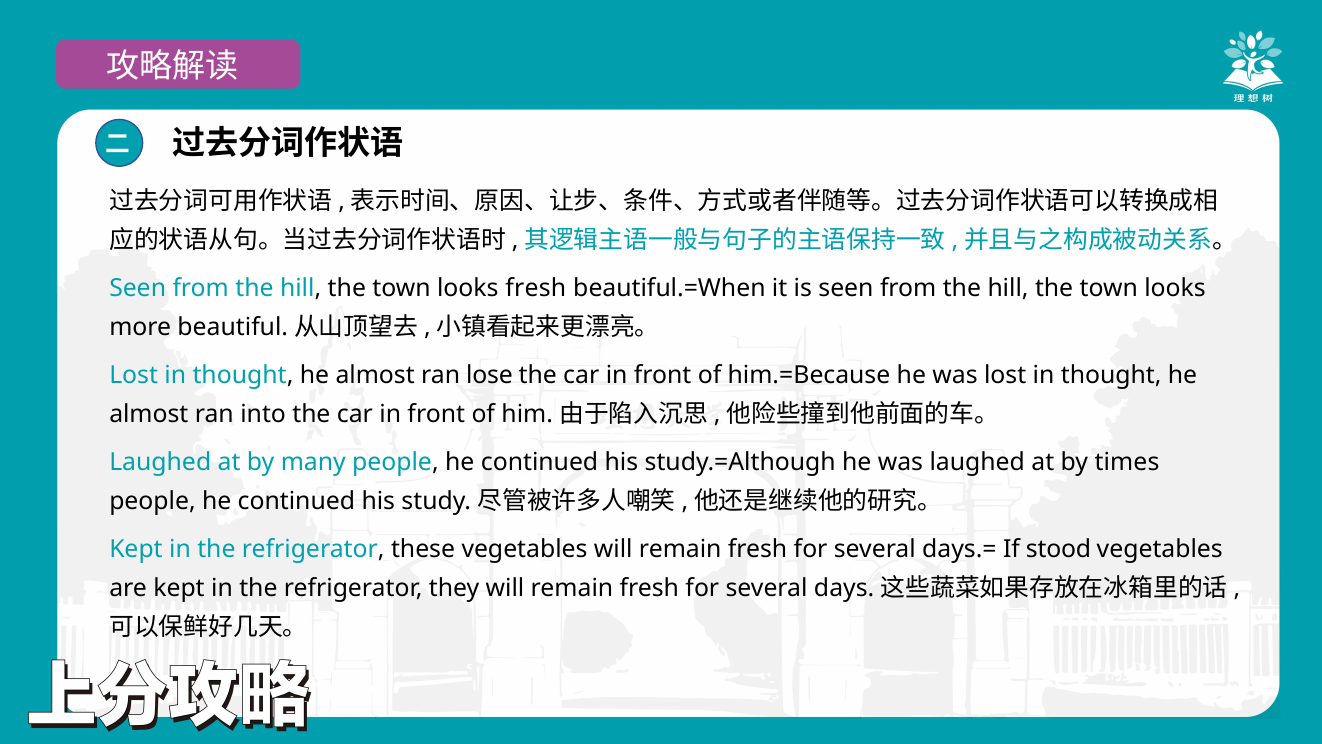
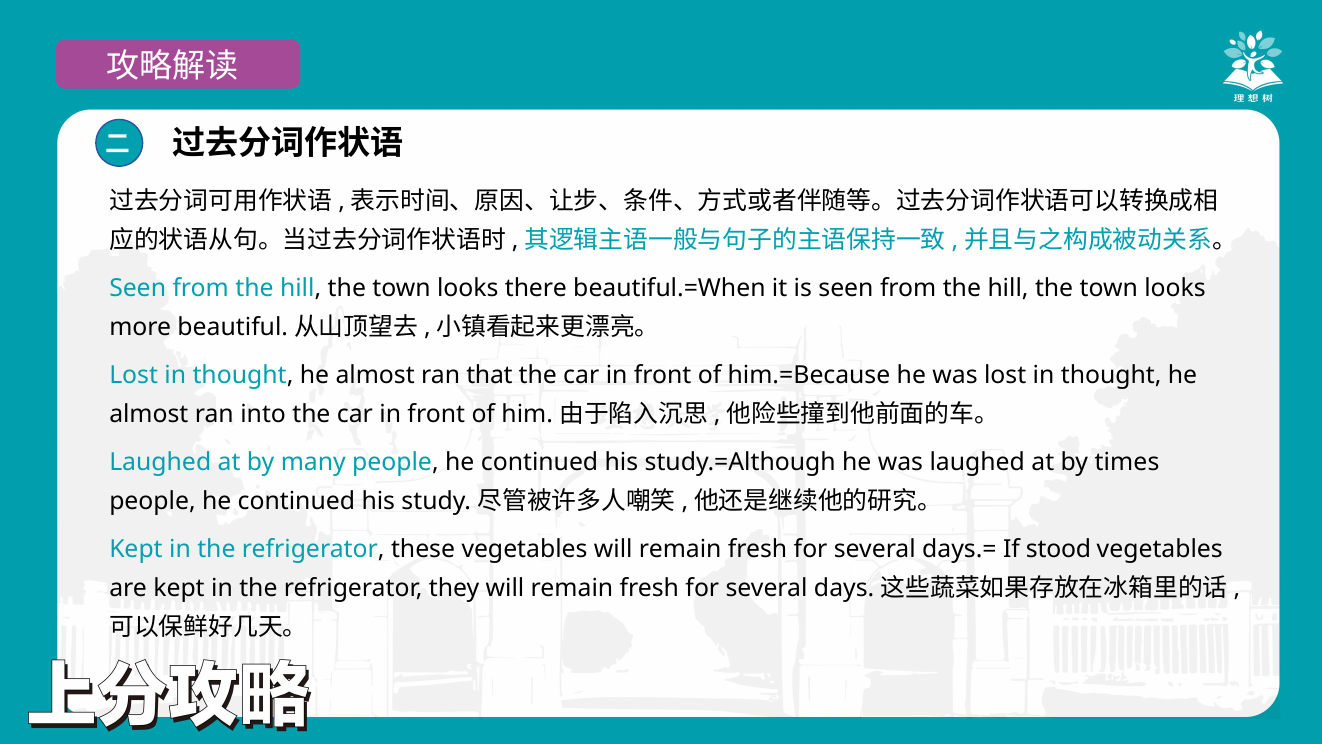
looks fresh: fresh -> there
lose: lose -> that
